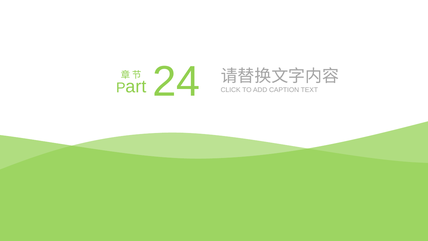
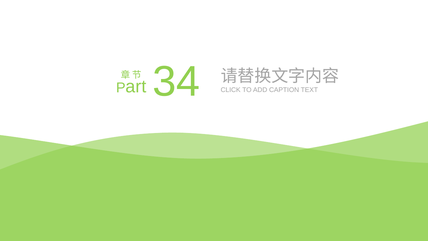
24: 24 -> 34
